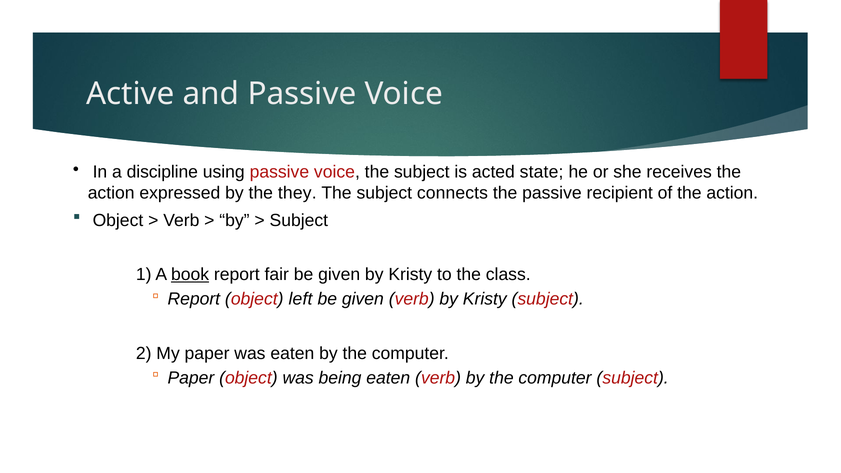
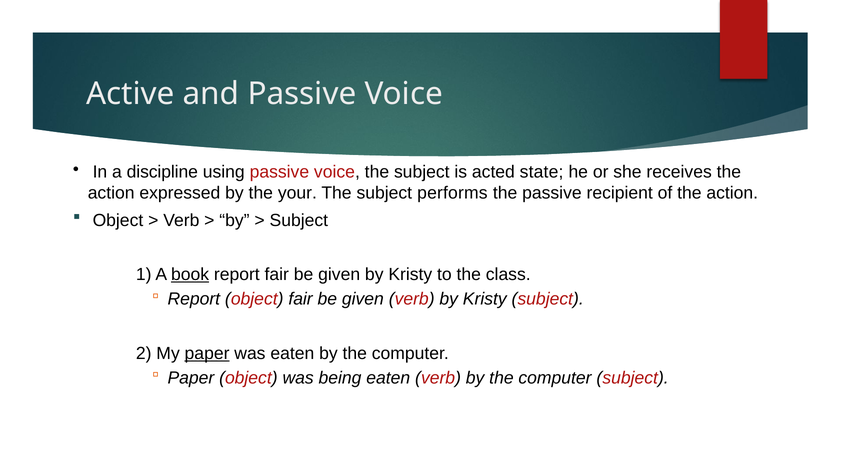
they: they -> your
connects: connects -> performs
object left: left -> fair
paper at (207, 353) underline: none -> present
